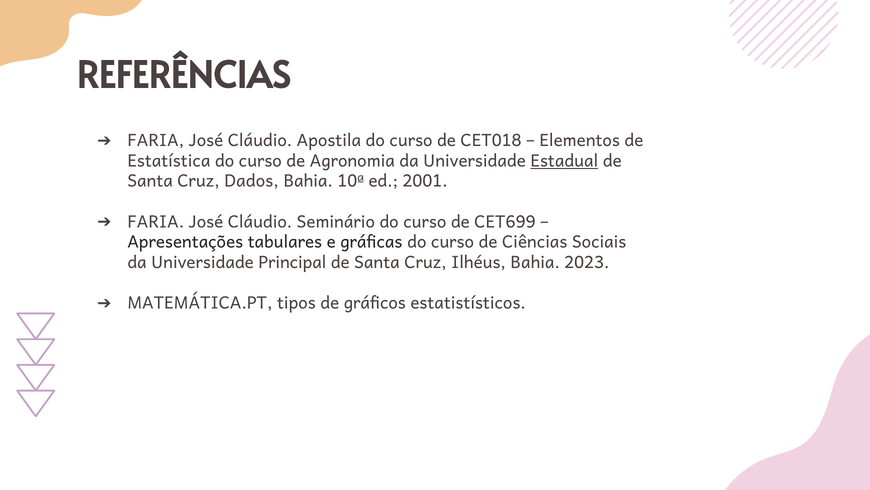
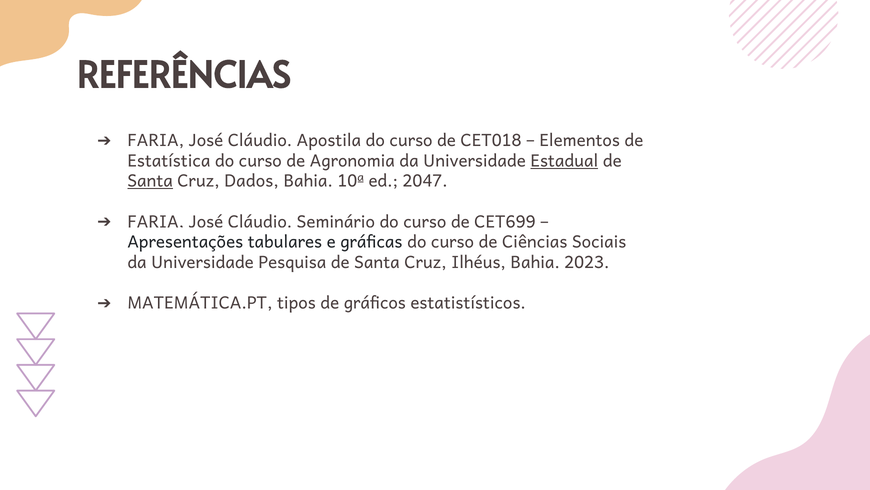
Santa at (150, 181) underline: none -> present
2001: 2001 -> 2047
Principal: Principal -> Pesquisa
